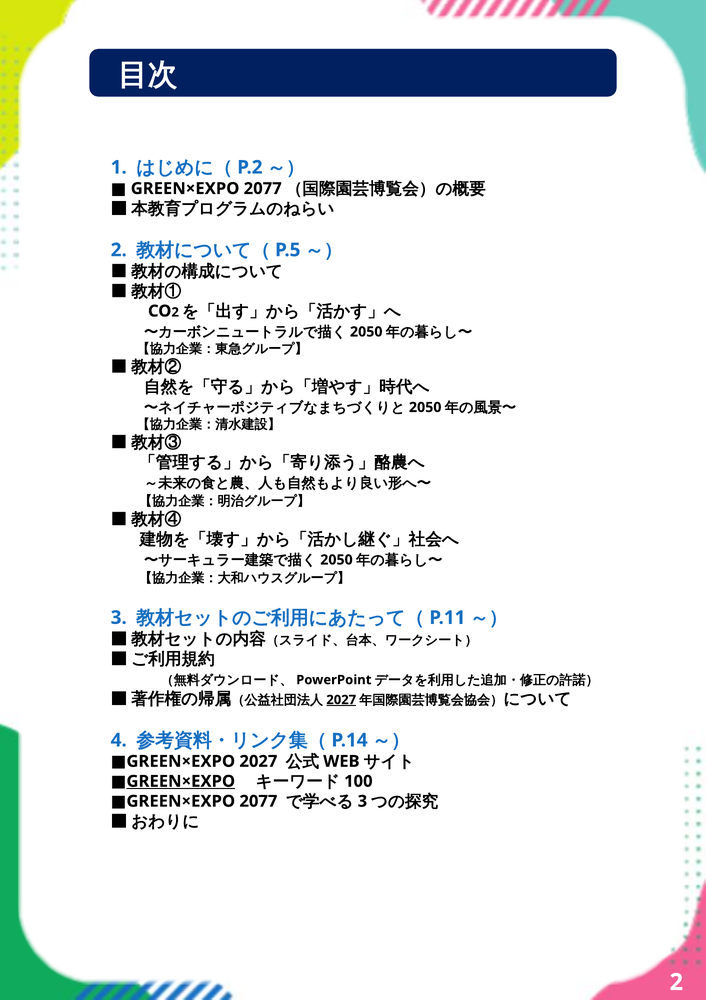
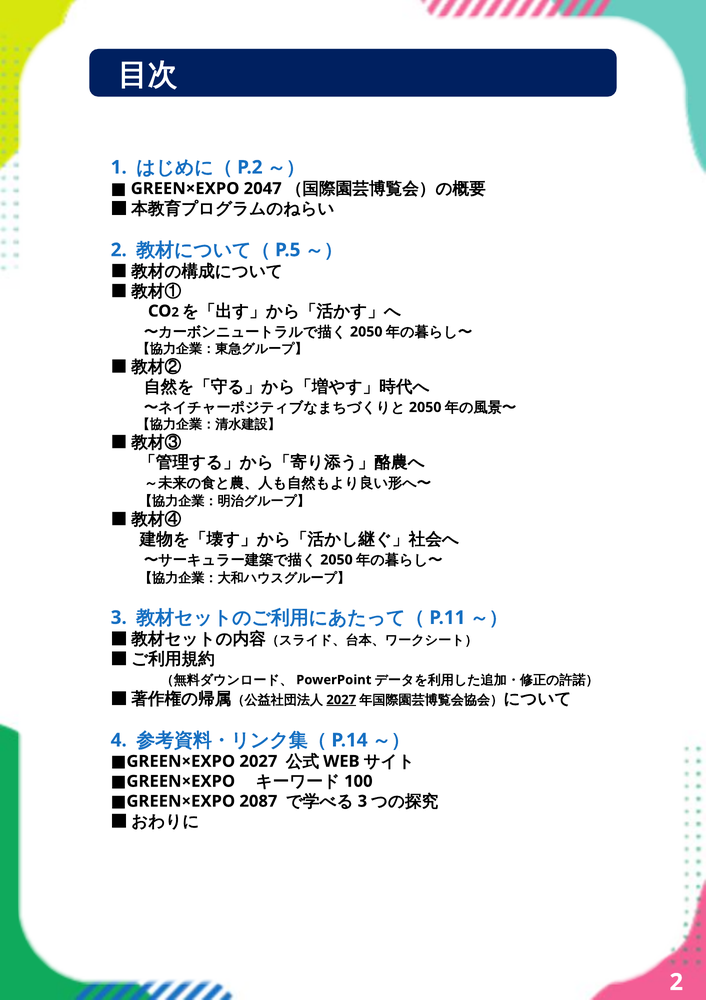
2077 at (263, 188): 2077 -> 2047
GREEN×EXPO at (181, 781) underline: present -> none
2077 at (258, 801): 2077 -> 2087
